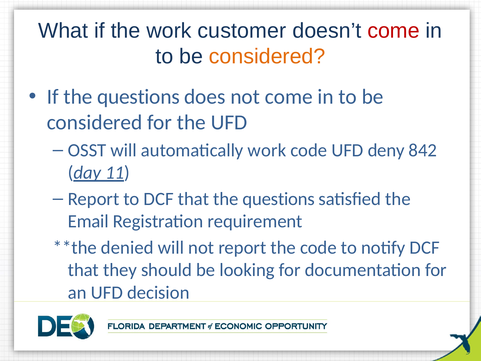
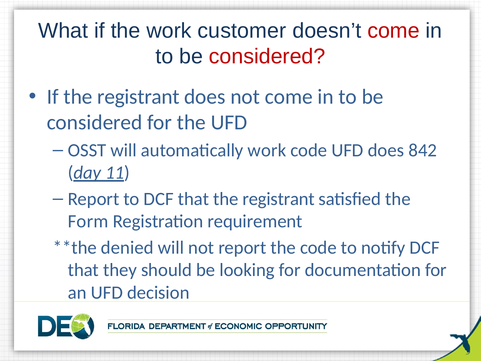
considered at (267, 56) colour: orange -> red
If the questions: questions -> registrant
UFD deny: deny -> does
that the questions: questions -> registrant
Email: Email -> Form
